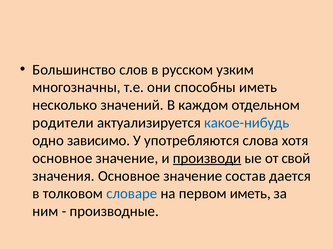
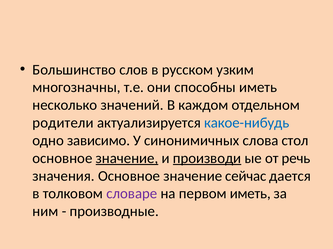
употребляются: употребляются -> синонимичных
хотя: хотя -> стол
значение at (127, 159) underline: none -> present
свой: свой -> речь
состав: состав -> сейчас
словаре colour: blue -> purple
